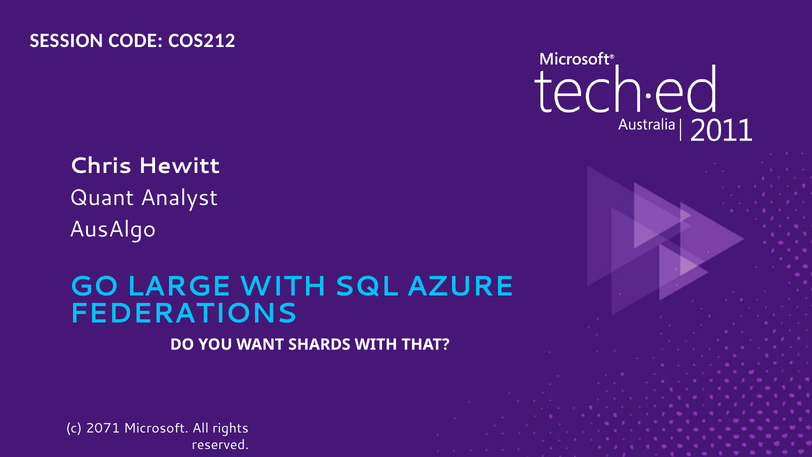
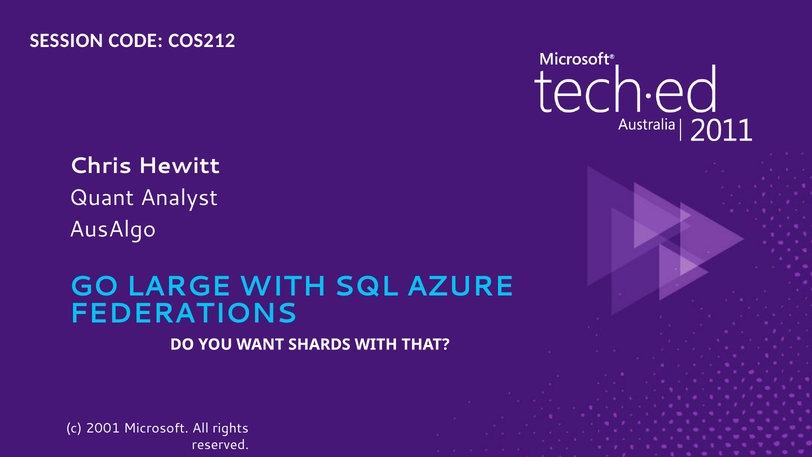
2071: 2071 -> 2001
